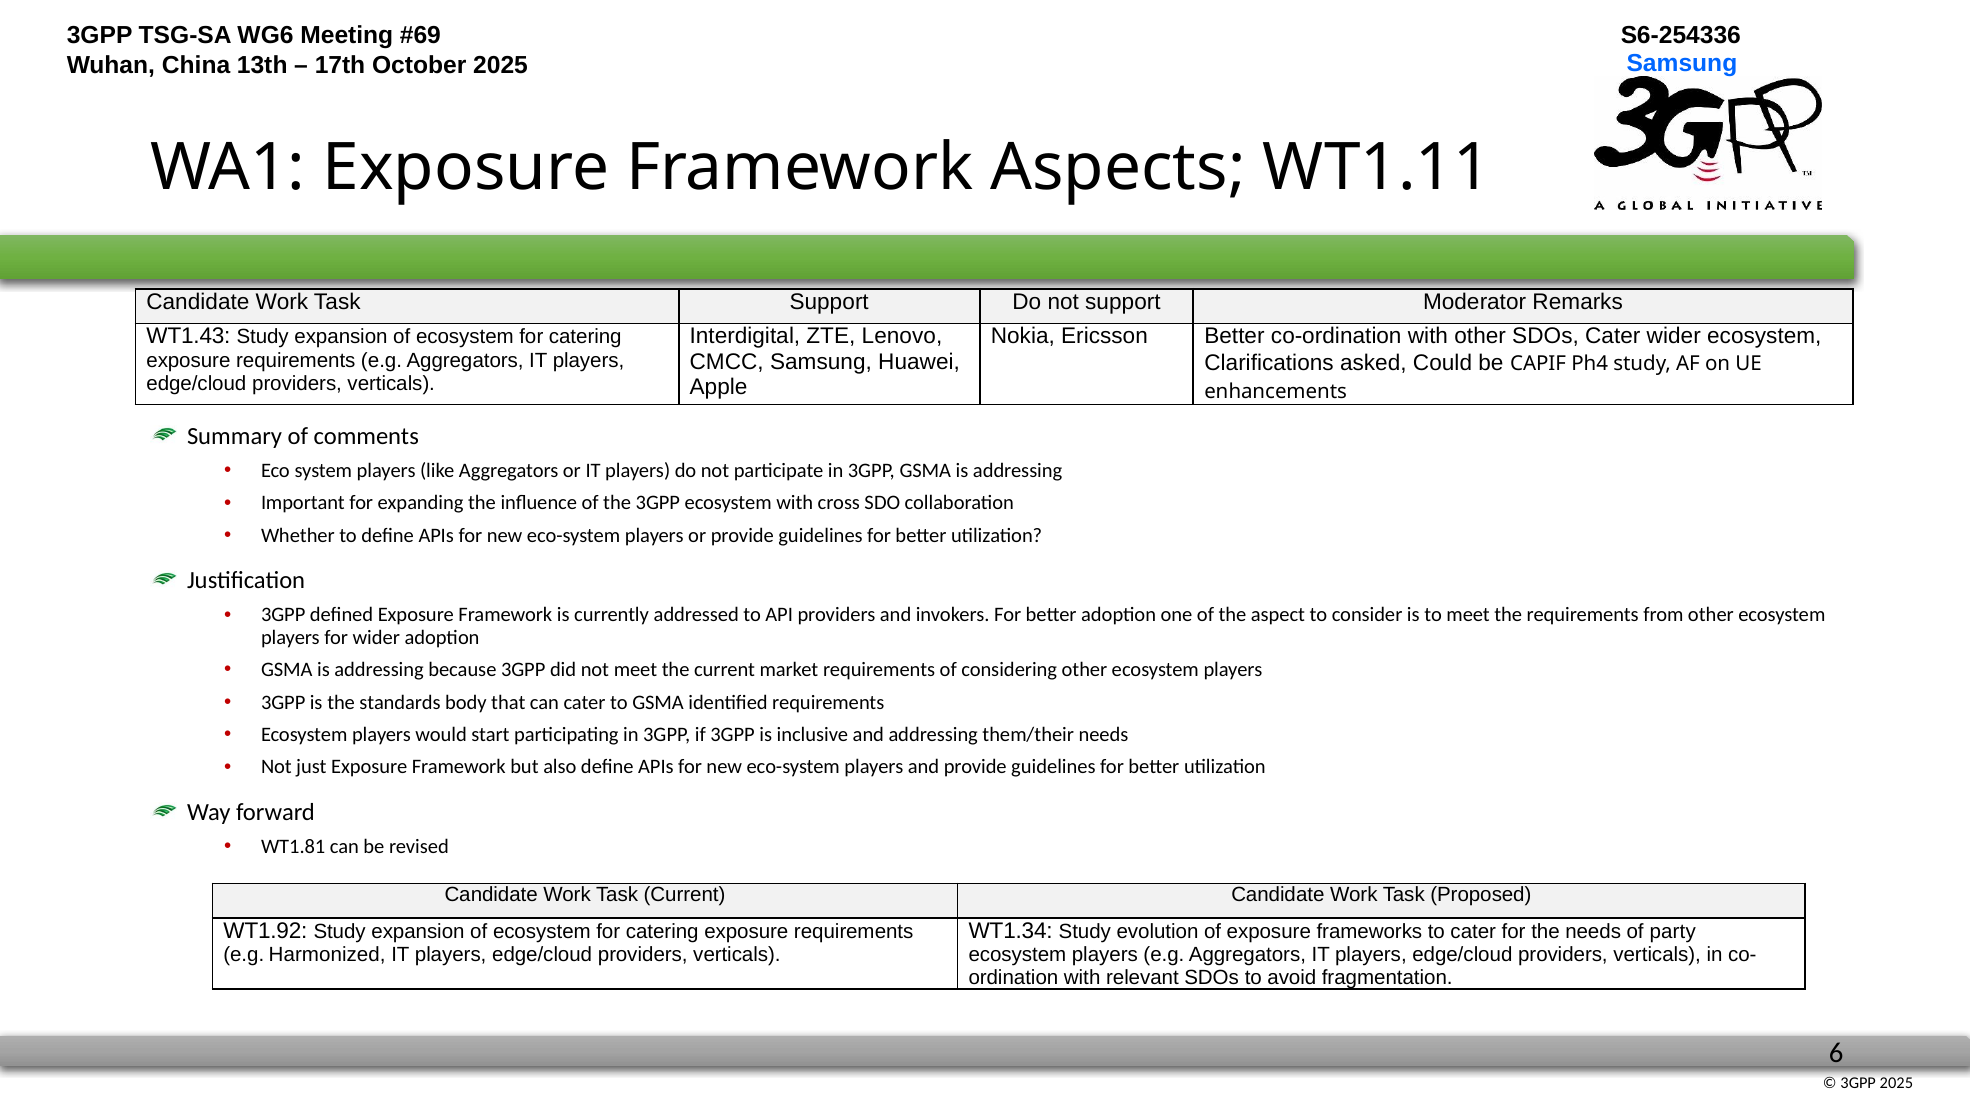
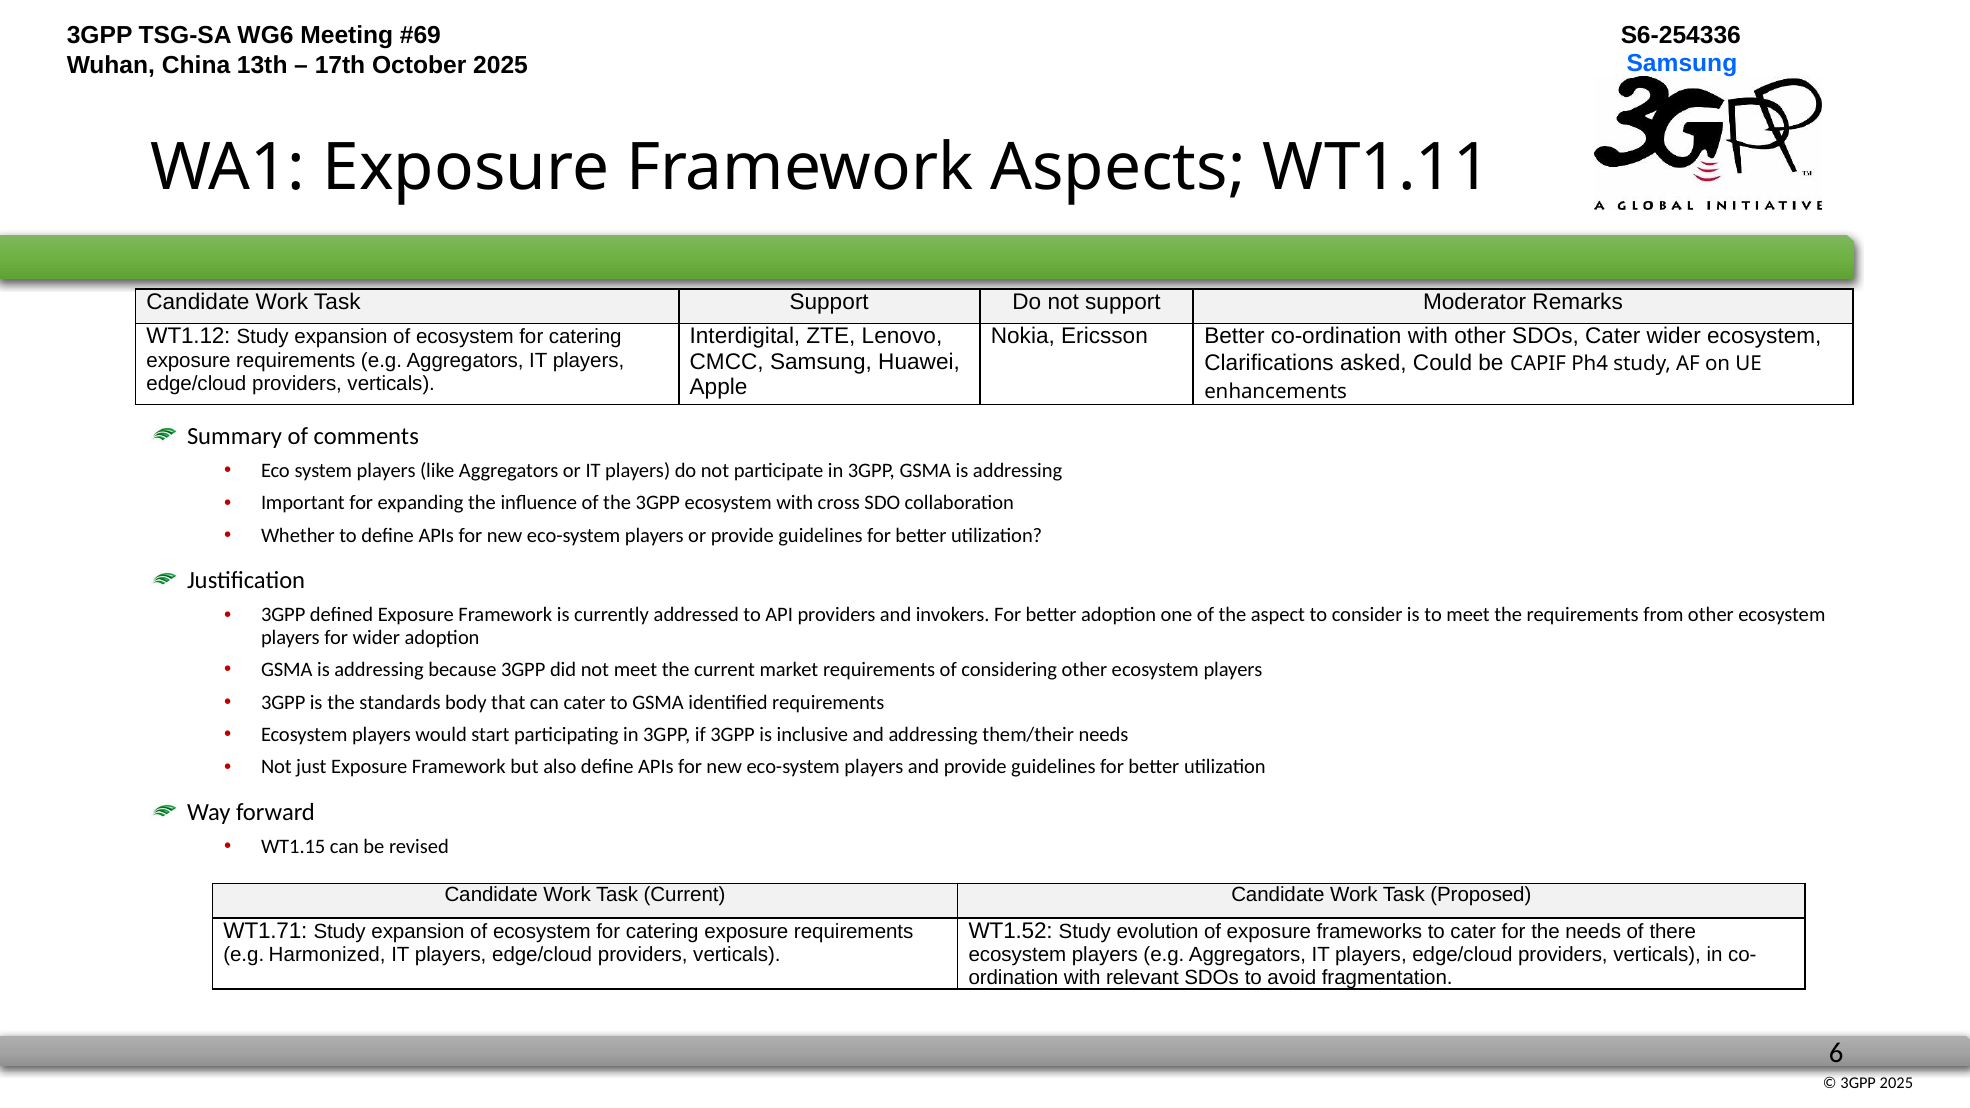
WT1.43: WT1.43 -> WT1.12
WT1.81: WT1.81 -> WT1.15
WT1.92: WT1.92 -> WT1.71
WT1.34: WT1.34 -> WT1.52
party: party -> there
